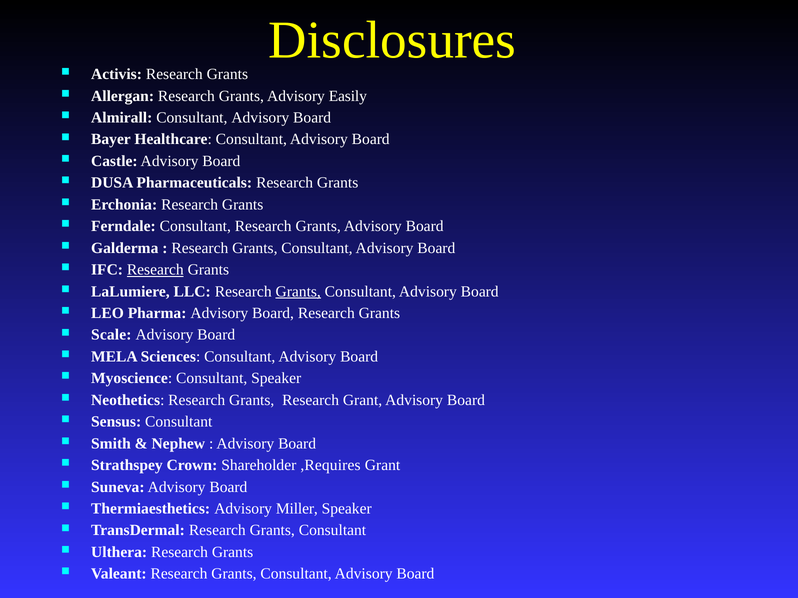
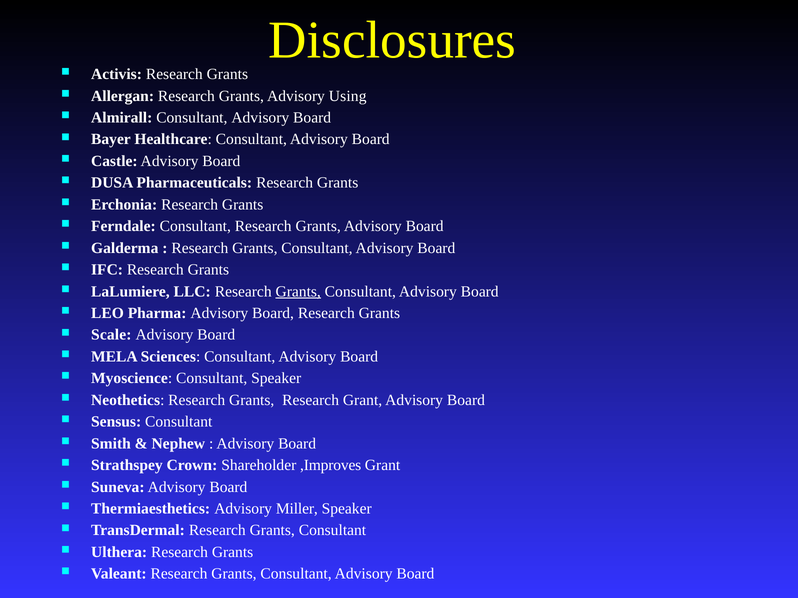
Easily: Easily -> Using
Research at (155, 270) underline: present -> none
,Requires: ,Requires -> ,Improves
